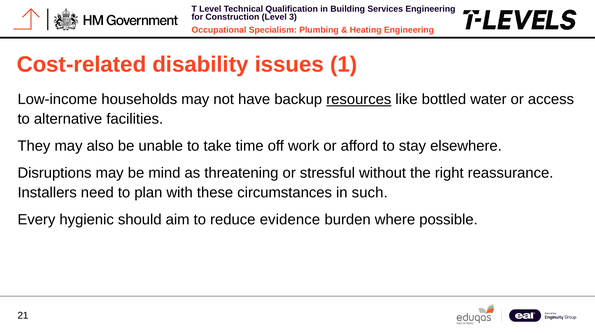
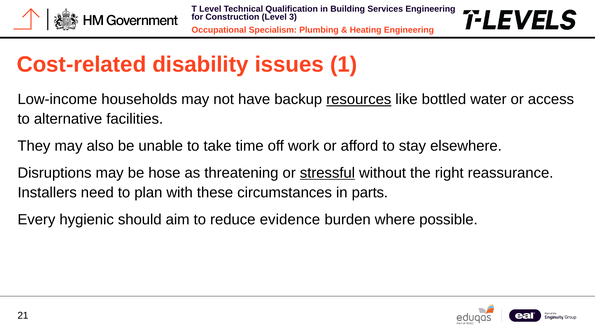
mind: mind -> hose
stressful underline: none -> present
such: such -> parts
